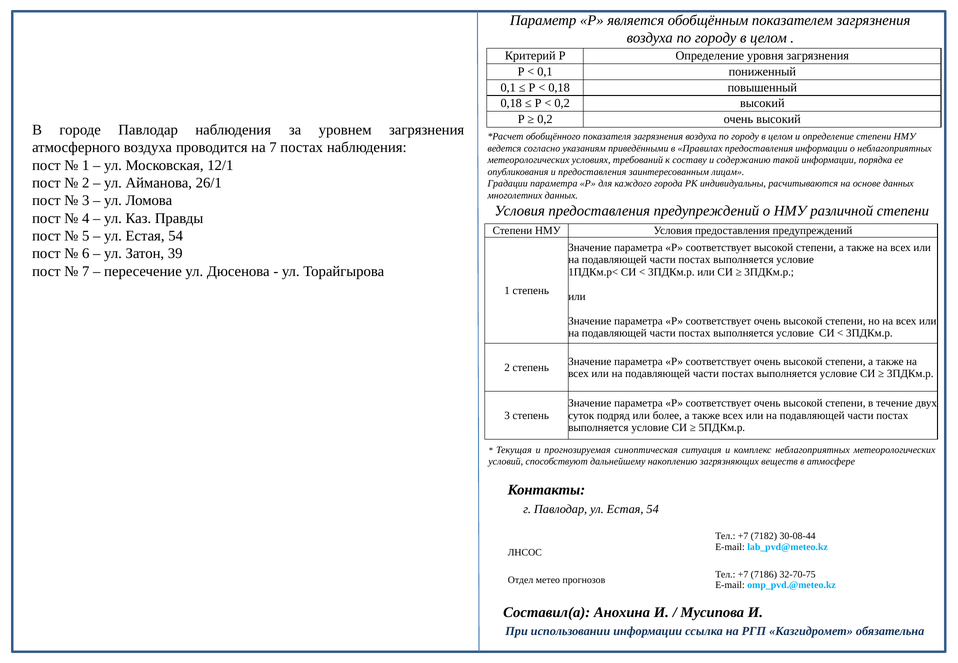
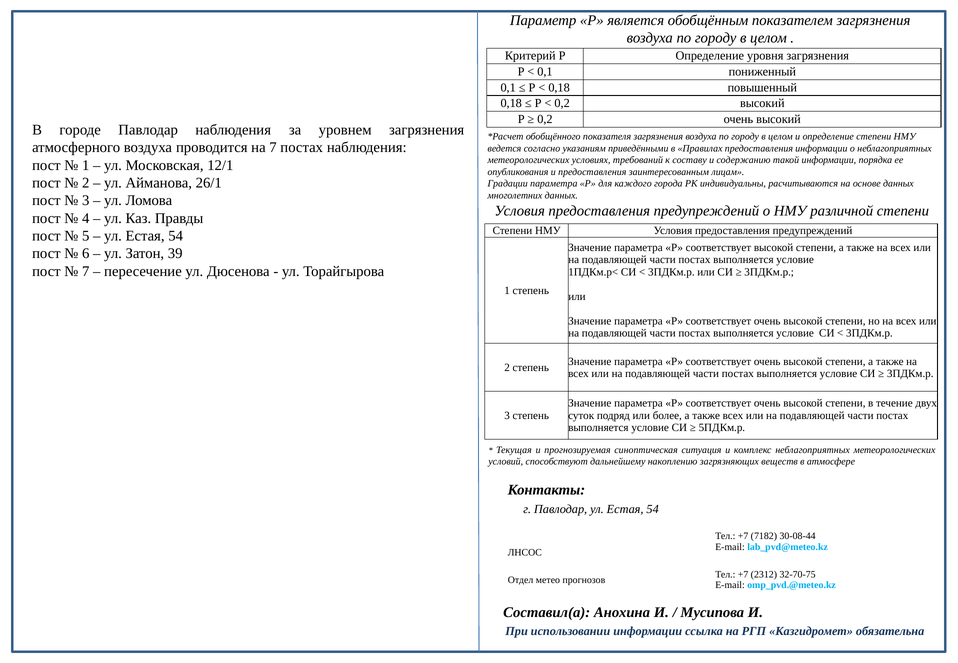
7186: 7186 -> 2312
